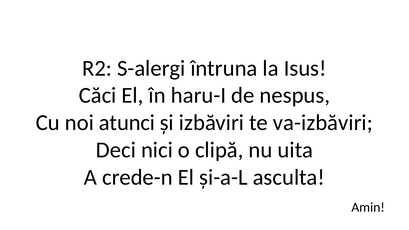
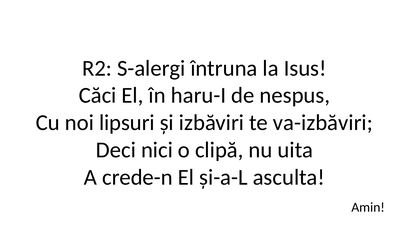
atunci: atunci -> lipsuri
